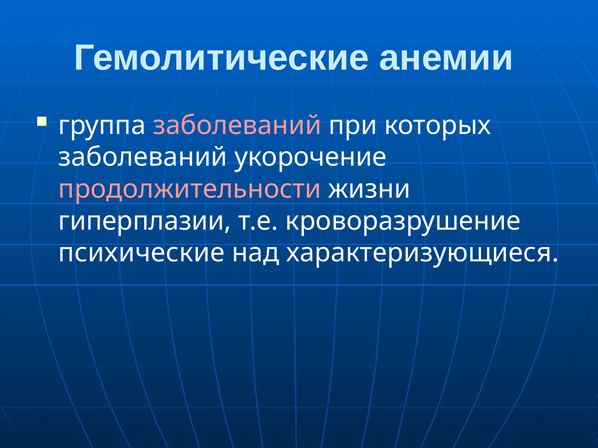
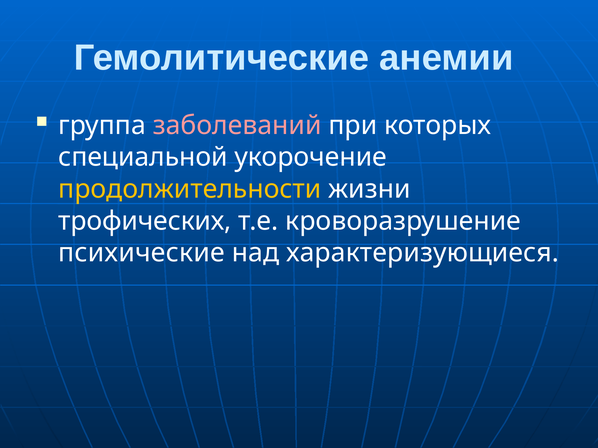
заболеваний at (143, 157): заболеваний -> специальной
продолжительности colour: pink -> yellow
гиперплазии: гиперплазии -> трофических
